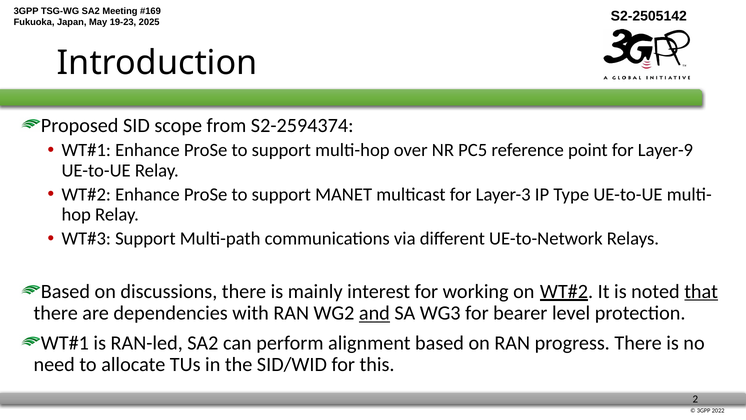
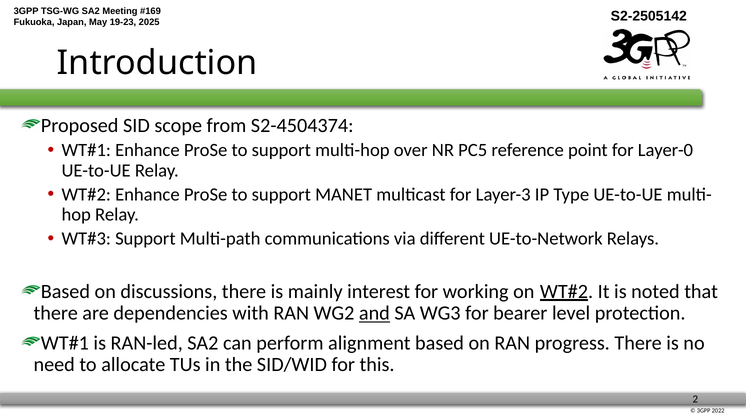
S2-2594374: S2-2594374 -> S2-4504374
Layer-9: Layer-9 -> Layer-0
that underline: present -> none
